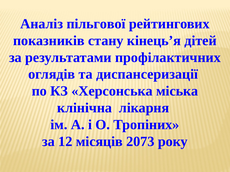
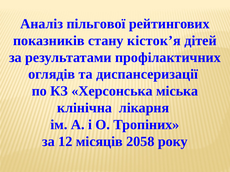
кінець’я: кінець’я -> кісток’я
2073: 2073 -> 2058
